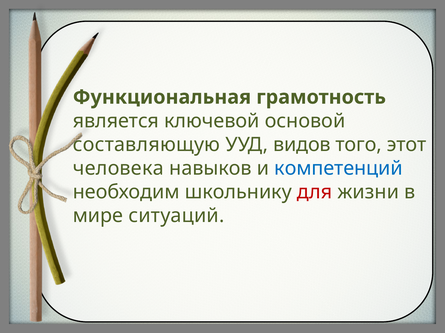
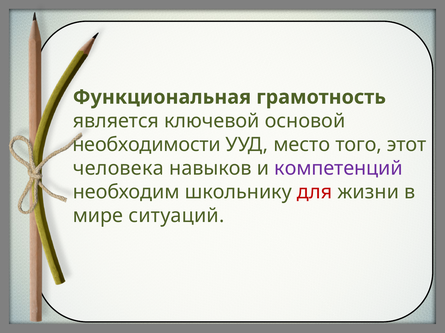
составляющую: составляющую -> необходимости
видов: видов -> место
компетенций colour: blue -> purple
